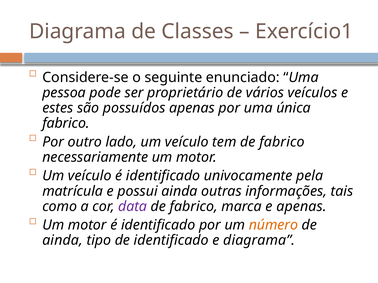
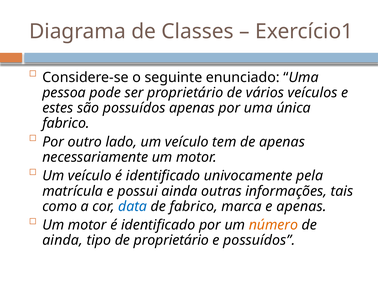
tem de fabrico: fabrico -> apenas
data colour: purple -> blue
de identificado: identificado -> proprietário
e diagrama: diagrama -> possuídos
